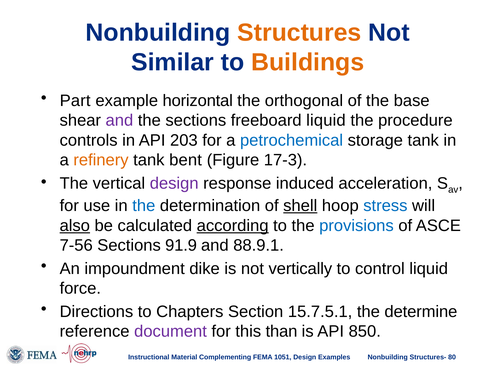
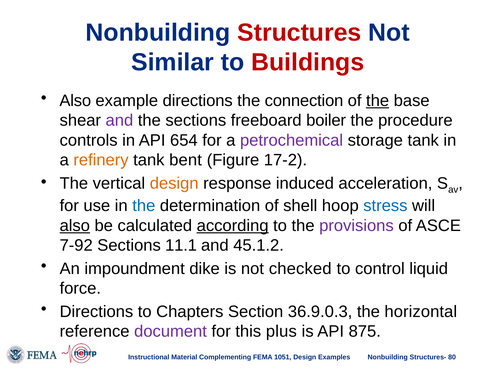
Structures colour: orange -> red
Buildings colour: orange -> red
Part at (75, 101): Part -> Also
example horizontal: horizontal -> directions
orthogonal: orthogonal -> connection
the at (378, 101) underline: none -> present
freeboard liquid: liquid -> boiler
203: 203 -> 654
petrochemical colour: blue -> purple
17-3: 17-3 -> 17-2
design at (174, 184) colour: purple -> orange
shell underline: present -> none
provisions colour: blue -> purple
7-56: 7-56 -> 7-92
91.9: 91.9 -> 11.1
88.9.1: 88.9.1 -> 45.1.2
vertically: vertically -> checked
15.7.5.1: 15.7.5.1 -> 36.9.0.3
determine: determine -> horizontal
than: than -> plus
850: 850 -> 875
